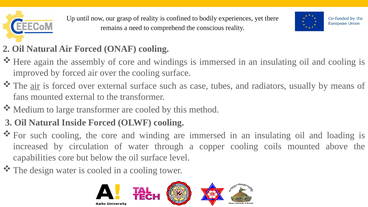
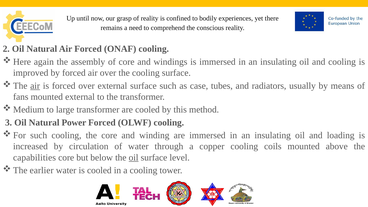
Inside: Inside -> Power
oil at (134, 157) underline: none -> present
design: design -> earlier
